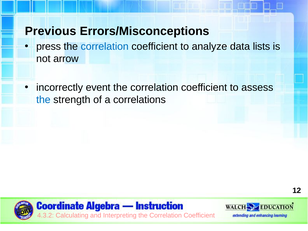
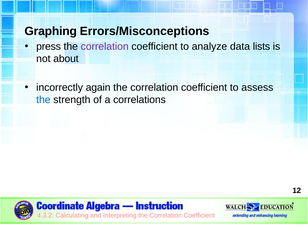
Previous: Previous -> Graphing
correlation at (105, 46) colour: blue -> purple
arrow: arrow -> about
event: event -> again
